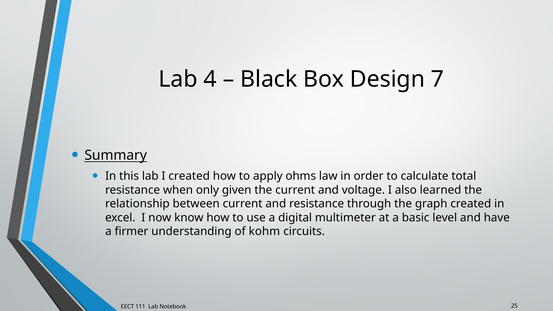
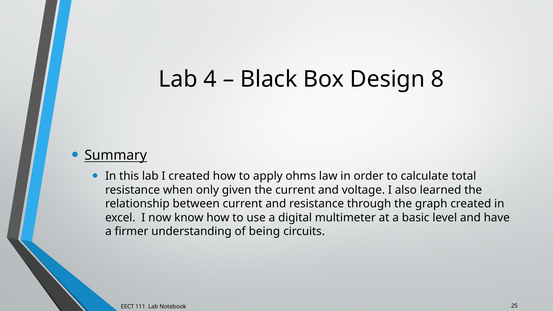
7: 7 -> 8
kohm: kohm -> being
